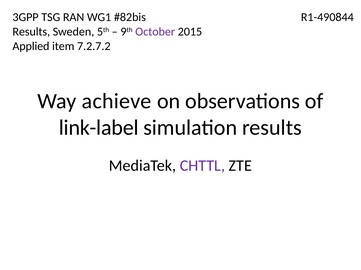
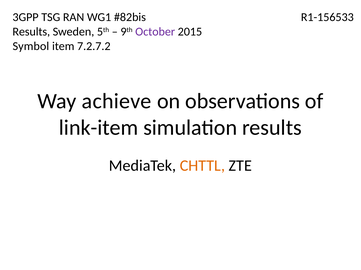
R1-490844: R1-490844 -> R1-156533
Applied: Applied -> Symbol
link-label: link-label -> link-item
CHTTL colour: purple -> orange
